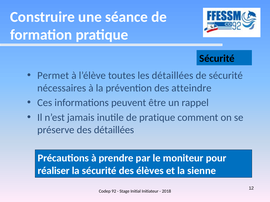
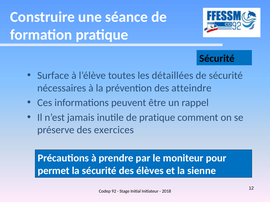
Permet: Permet -> Surface
des détaillées: détaillées -> exercices
réaliser: réaliser -> permet
